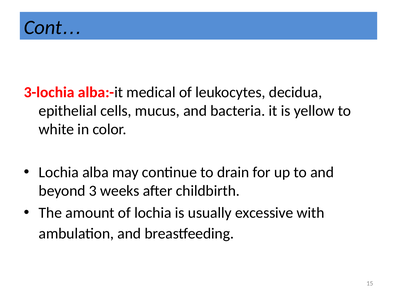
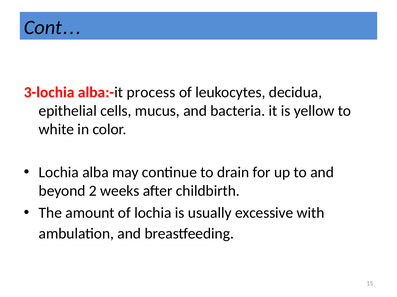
medical: medical -> process
3: 3 -> 2
